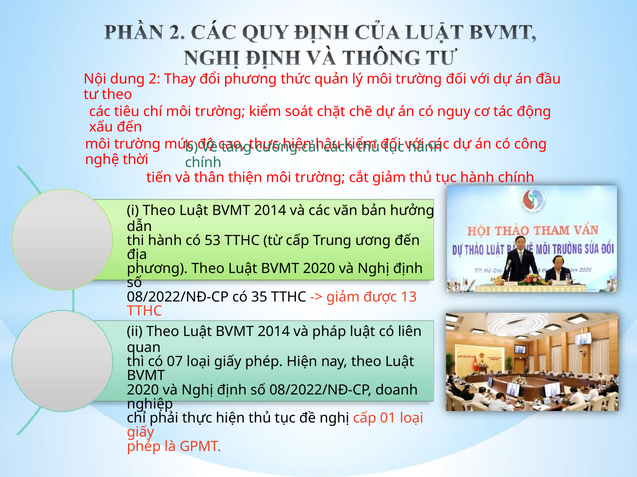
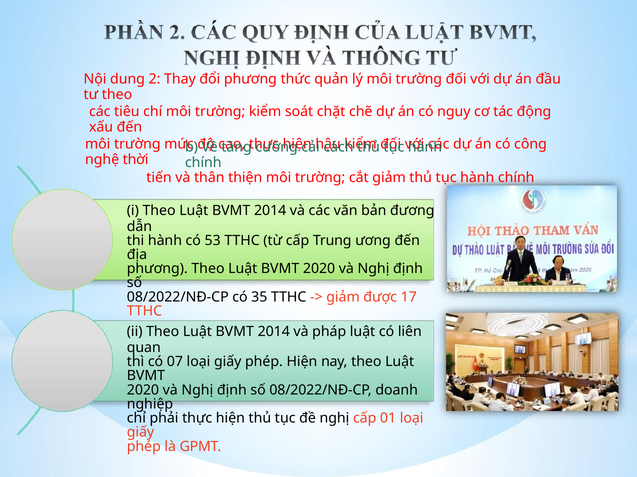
hưởng: hưởng -> đương
13: 13 -> 17
